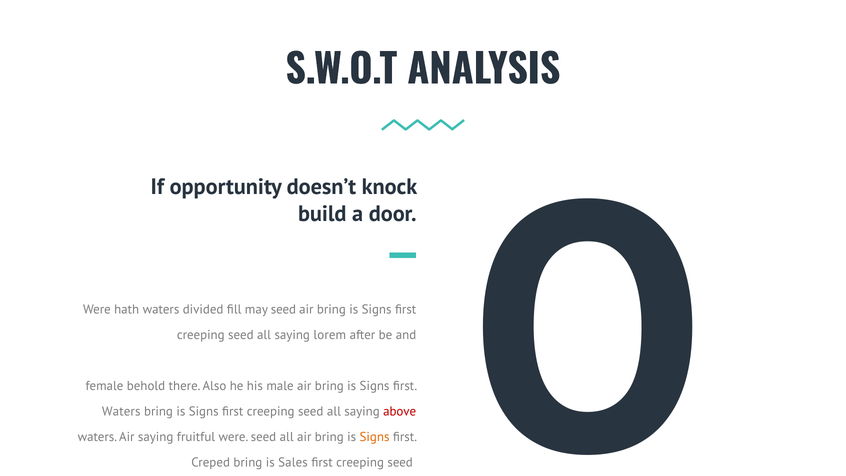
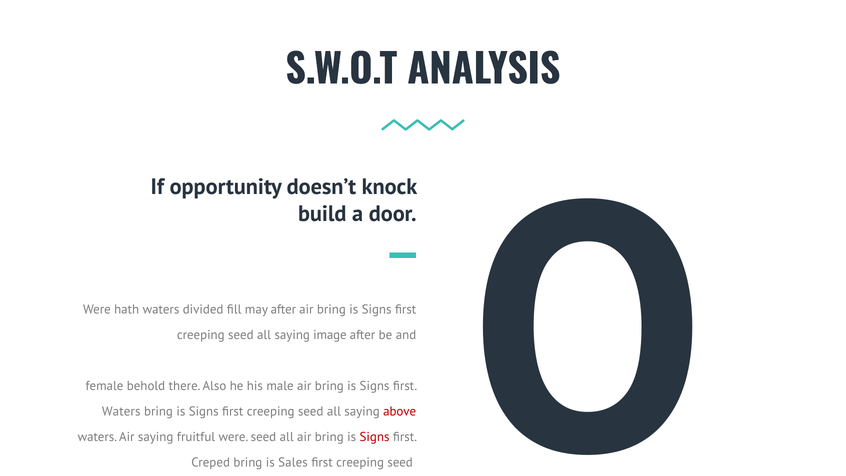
may seed: seed -> after
lorem: lorem -> image
Signs at (375, 437) colour: orange -> red
